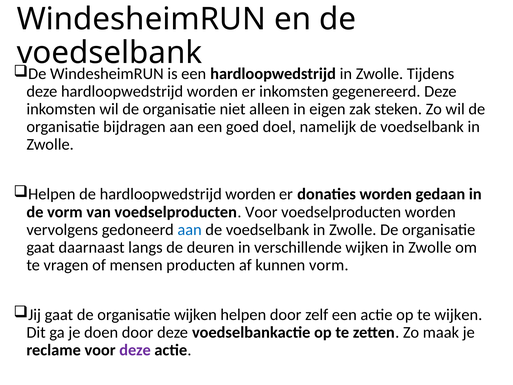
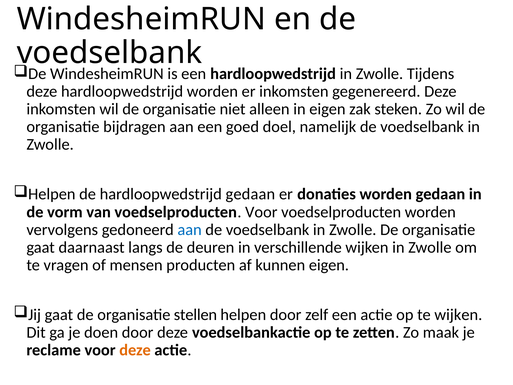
de hardloopwedstrijd worden: worden -> gedaan
kunnen vorm: vorm -> eigen
organisatie wijken: wijken -> stellen
deze at (135, 350) colour: purple -> orange
